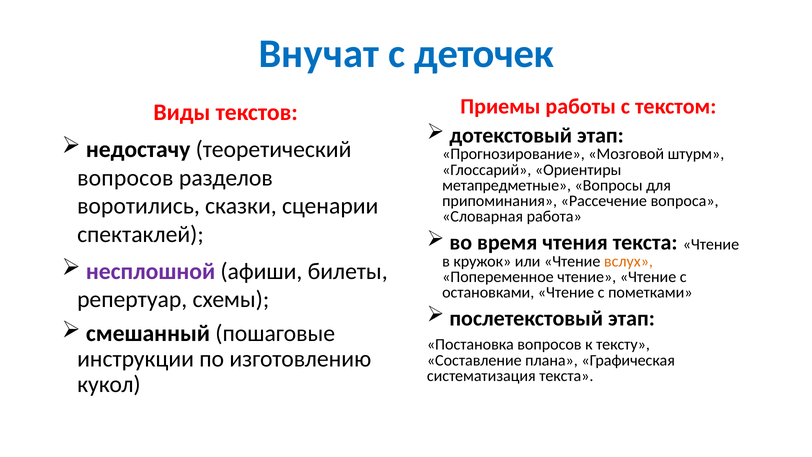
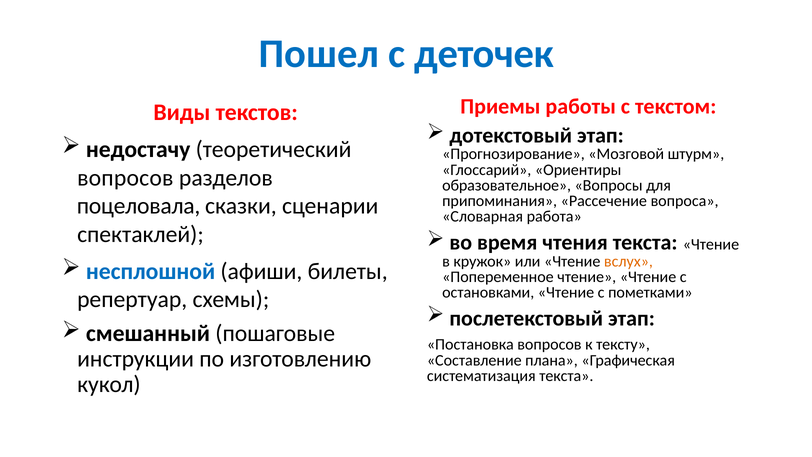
Внучат: Внучат -> Пошел
метапредметные: метапредметные -> образовательное
воротились: воротились -> поцеловала
несплошной colour: purple -> blue
